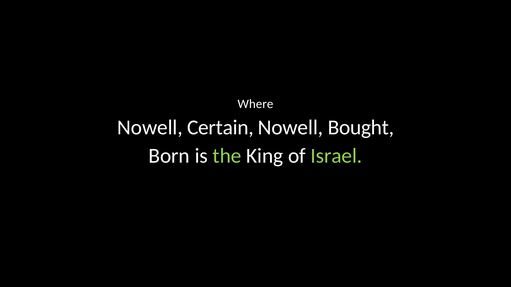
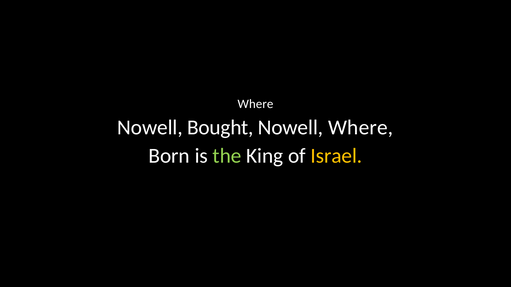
Certain: Certain -> Bought
Nowell Bought: Bought -> Where
Israel colour: light green -> yellow
